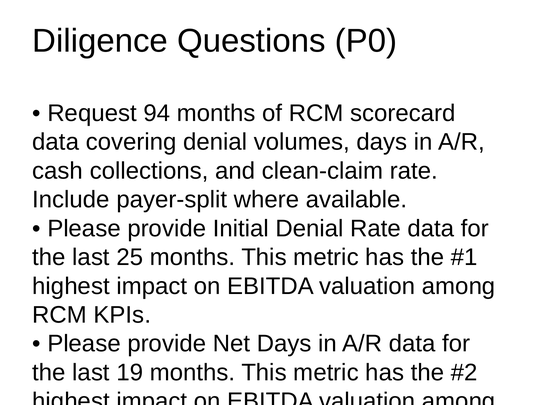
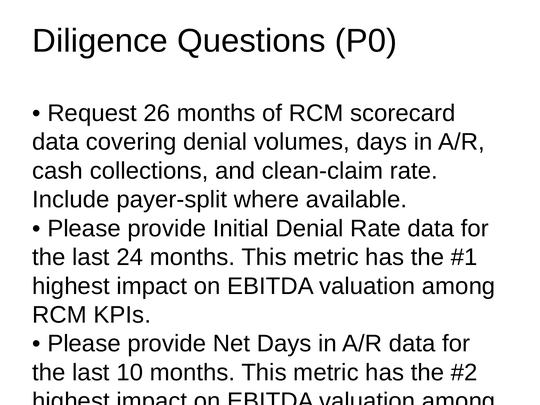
94: 94 -> 26
25: 25 -> 24
19: 19 -> 10
